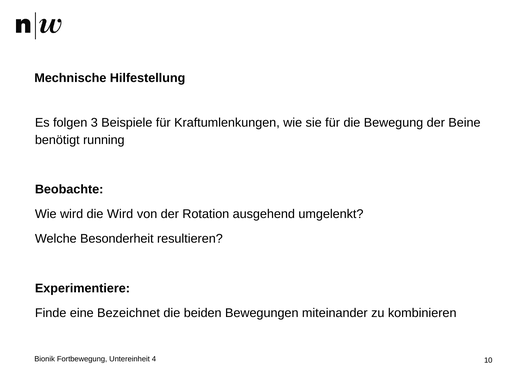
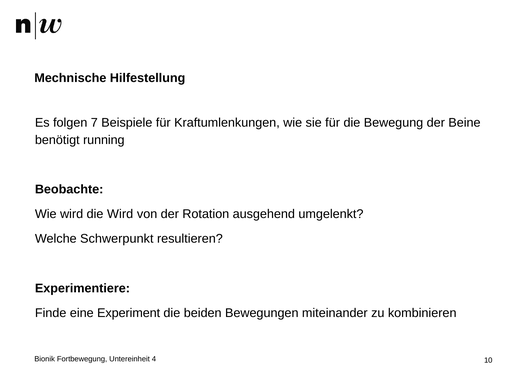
3: 3 -> 7
Besonderheit: Besonderheit -> Schwerpunkt
Bezeichnet: Bezeichnet -> Experiment
